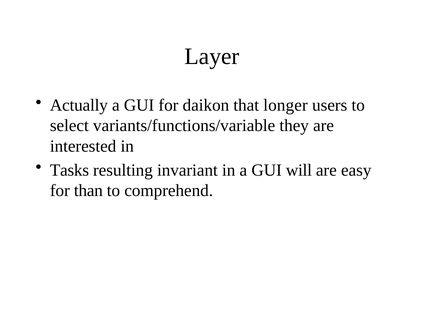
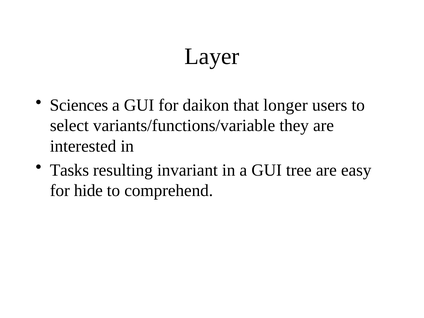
Actually: Actually -> Sciences
will: will -> tree
than: than -> hide
